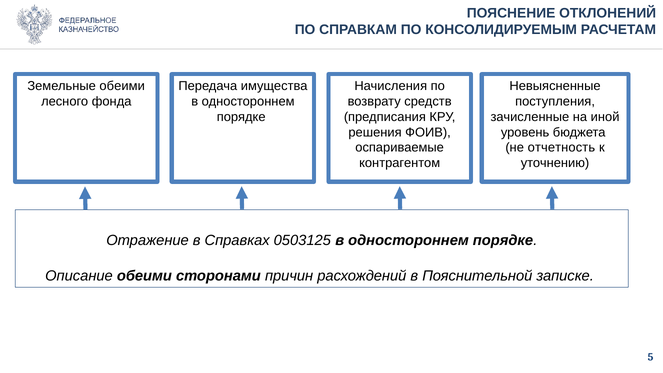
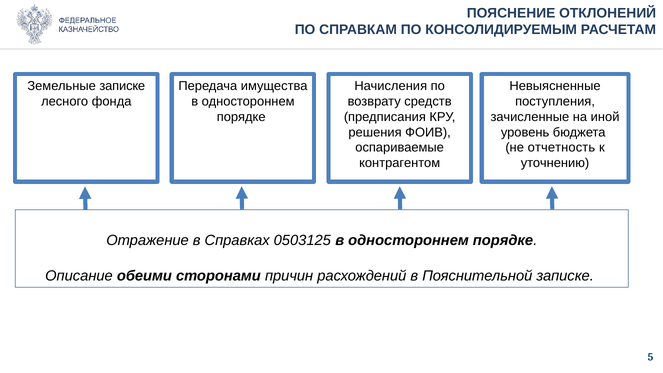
Земельные обеими: обеими -> записке
